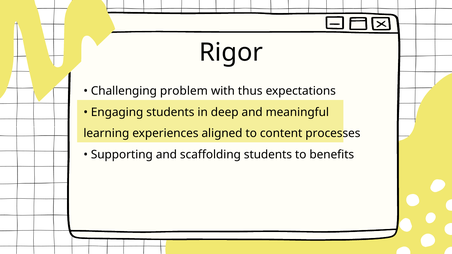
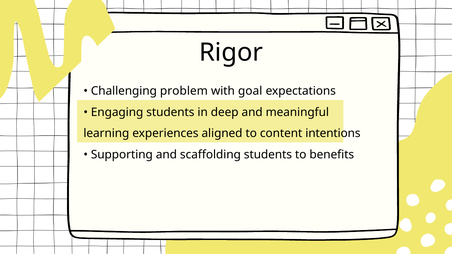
thus: thus -> goal
processes: processes -> intentions
